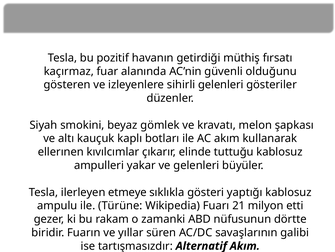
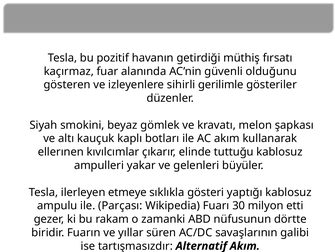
sihirli gelenleri: gelenleri -> gerilimle
Türüne: Türüne -> Parçası
21: 21 -> 30
